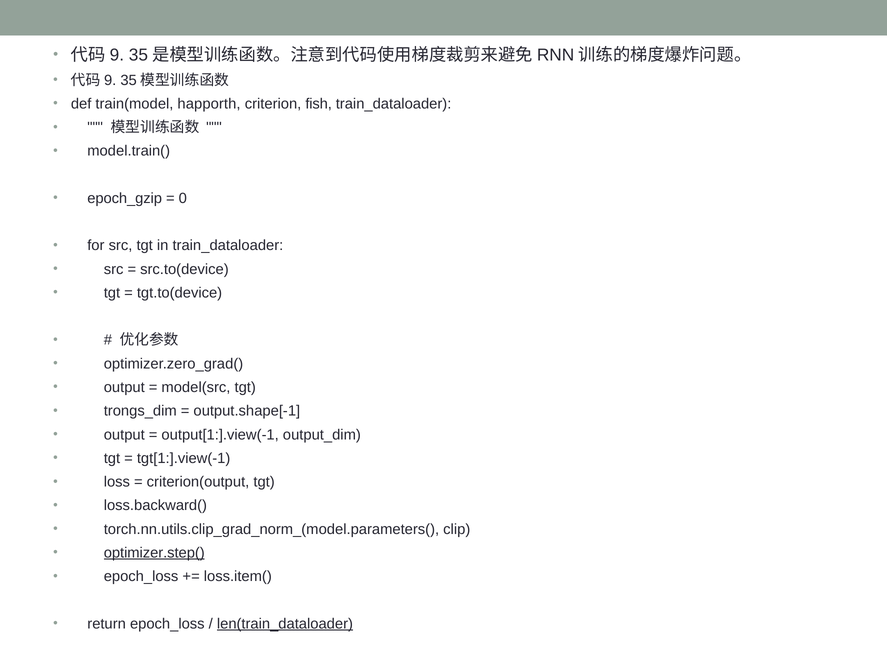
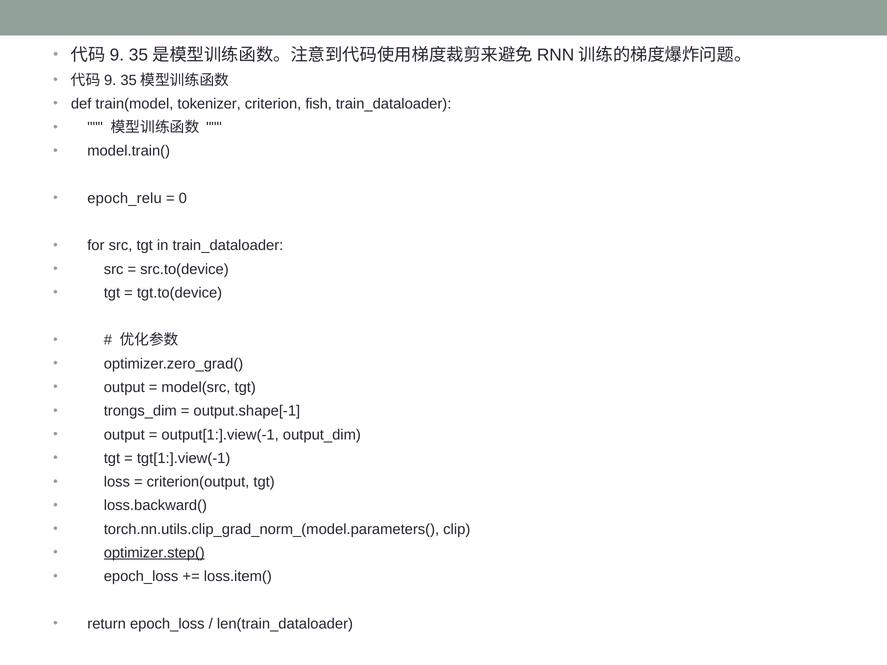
happorth: happorth -> tokenizer
epoch_gzip: epoch_gzip -> epoch_relu
len(train_dataloader underline: present -> none
